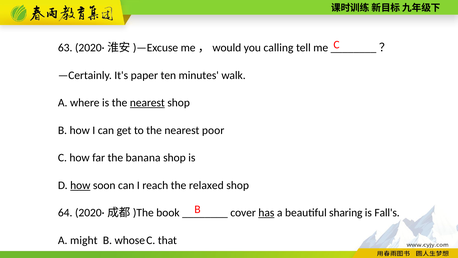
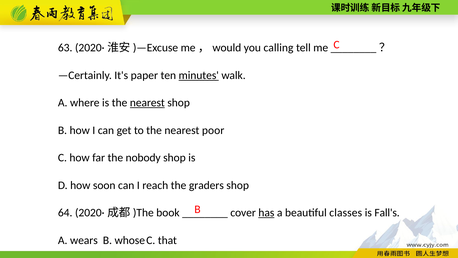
minutes underline: none -> present
banana: banana -> nobody
how at (80, 185) underline: present -> none
relaxed: relaxed -> graders
sharing: sharing -> classes
might: might -> wears
